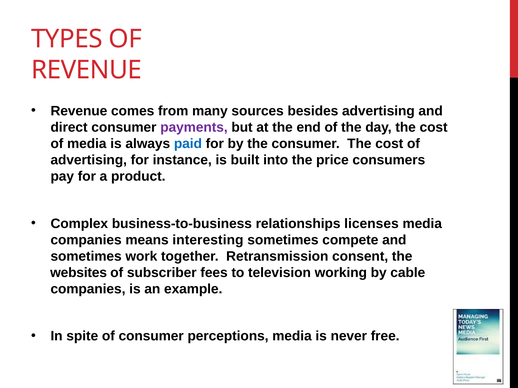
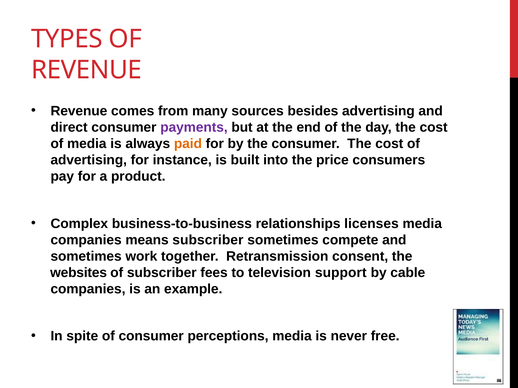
paid colour: blue -> orange
means interesting: interesting -> subscriber
working: working -> support
